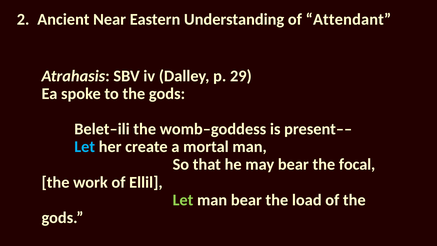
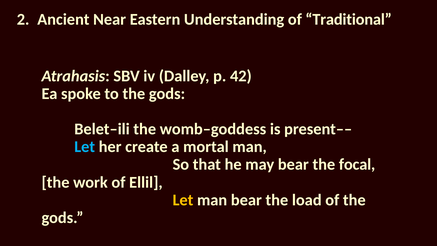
Attendant: Attendant -> Traditional
29: 29 -> 42
Let at (183, 200) colour: light green -> yellow
